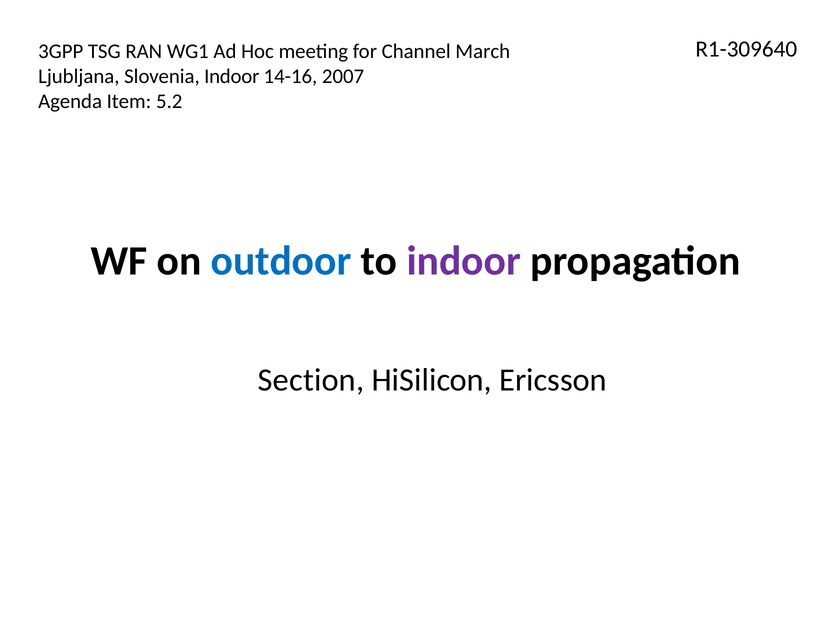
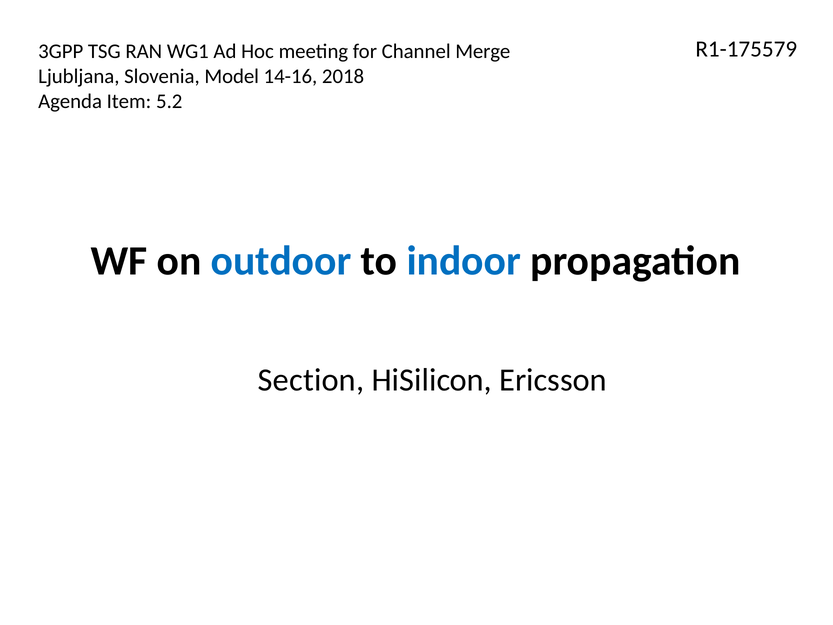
R1-309640: R1-309640 -> R1-175579
March: March -> Merge
Slovenia Indoor: Indoor -> Model
2007: 2007 -> 2018
indoor at (464, 261) colour: purple -> blue
